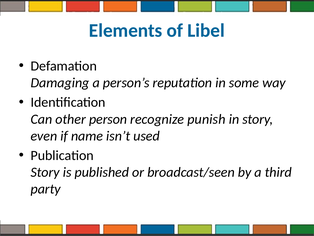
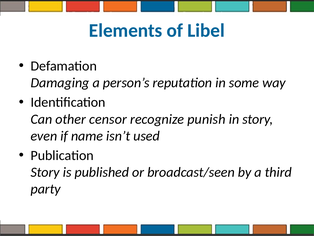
person: person -> censor
